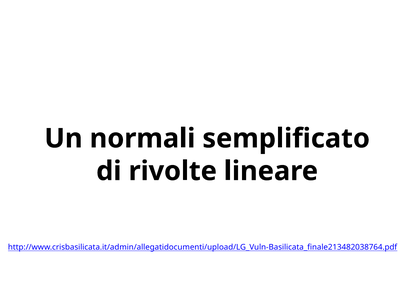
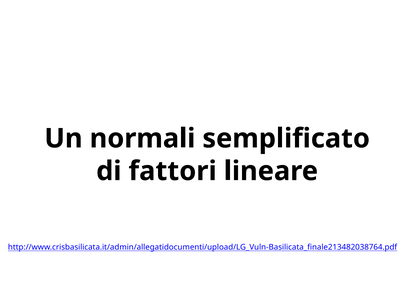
rivolte: rivolte -> fattori
